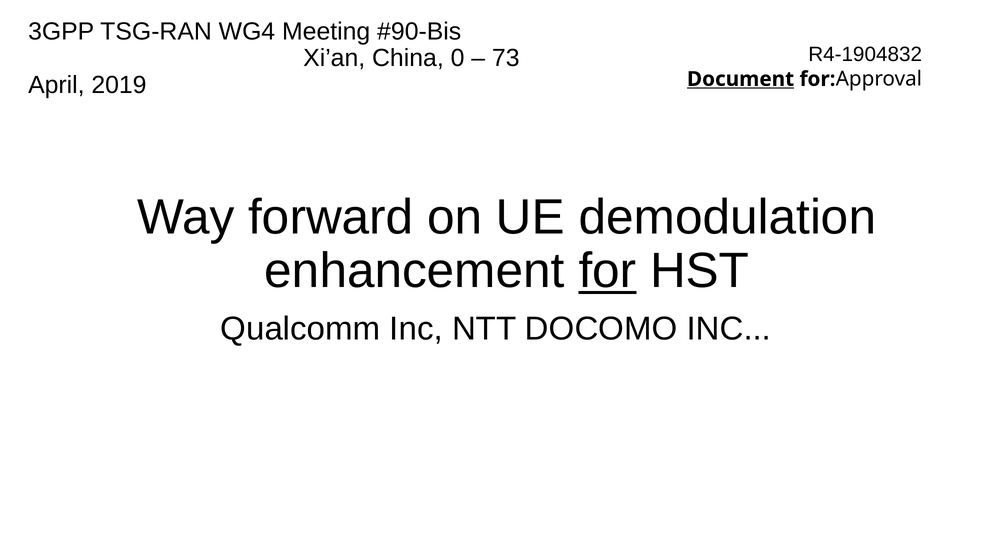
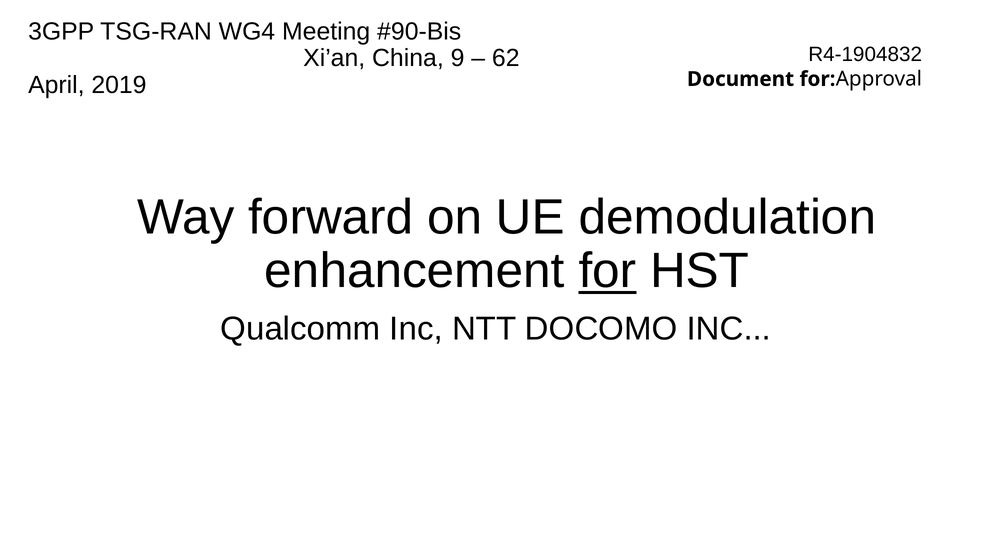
0: 0 -> 9
73: 73 -> 62
Document underline: present -> none
